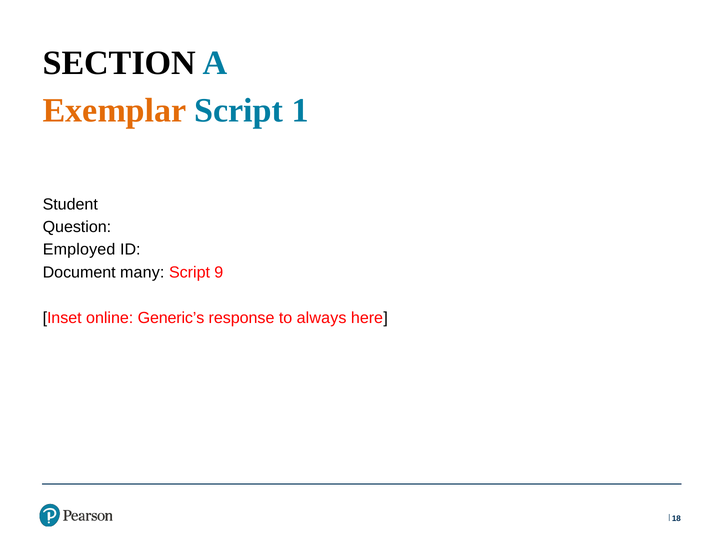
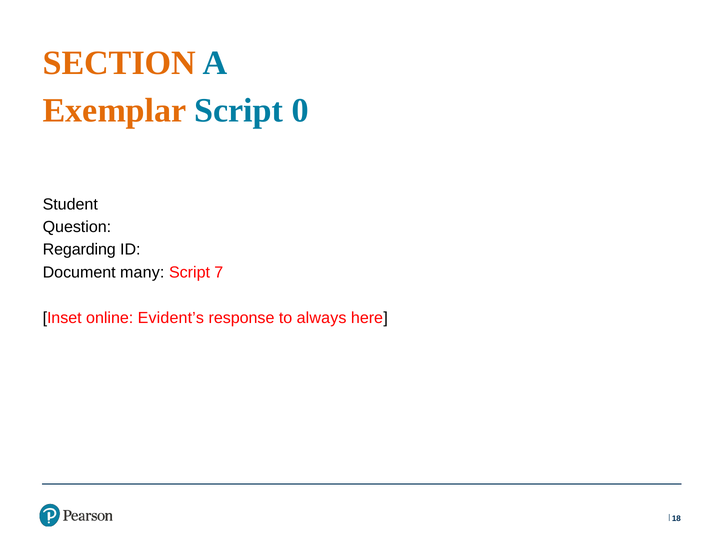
SECTION colour: black -> orange
1: 1 -> 0
Employed: Employed -> Regarding
9: 9 -> 7
Generic’s: Generic’s -> Evident’s
